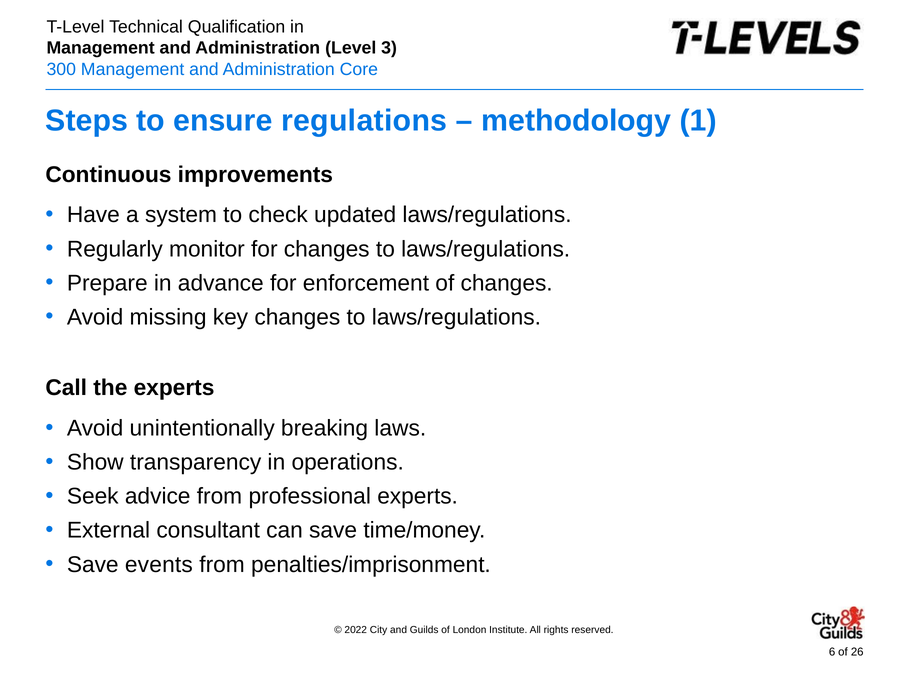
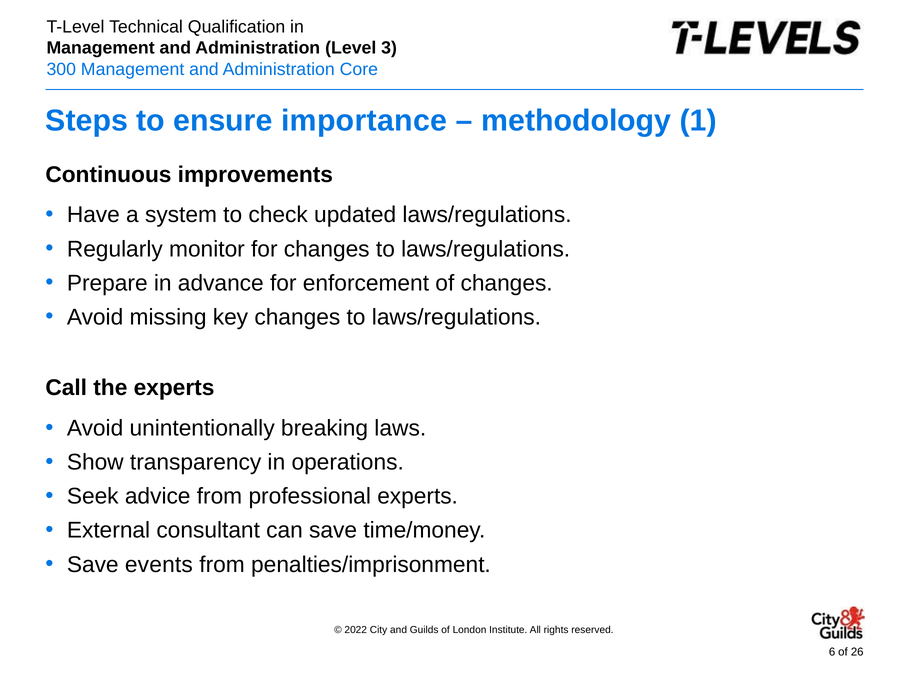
regulations: regulations -> importance
